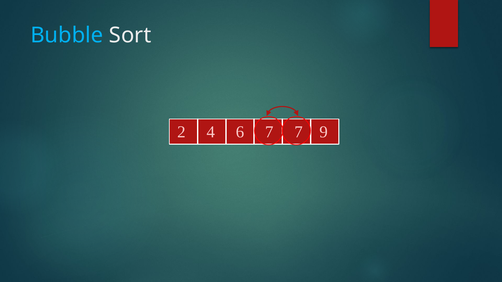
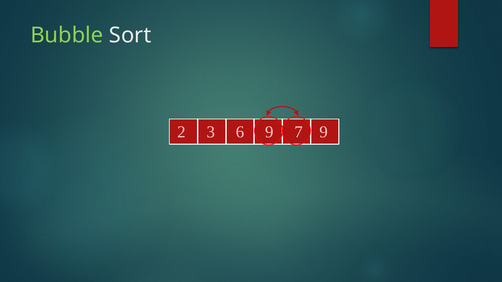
Bubble colour: light blue -> light green
4: 4 -> 3
6 7: 7 -> 9
